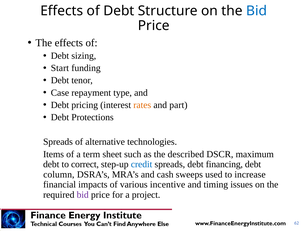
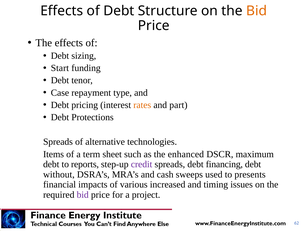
Bid at (257, 11) colour: blue -> orange
described: described -> enhanced
correct: correct -> reports
credit colour: blue -> purple
column: column -> without
increase: increase -> presents
incentive: incentive -> increased
